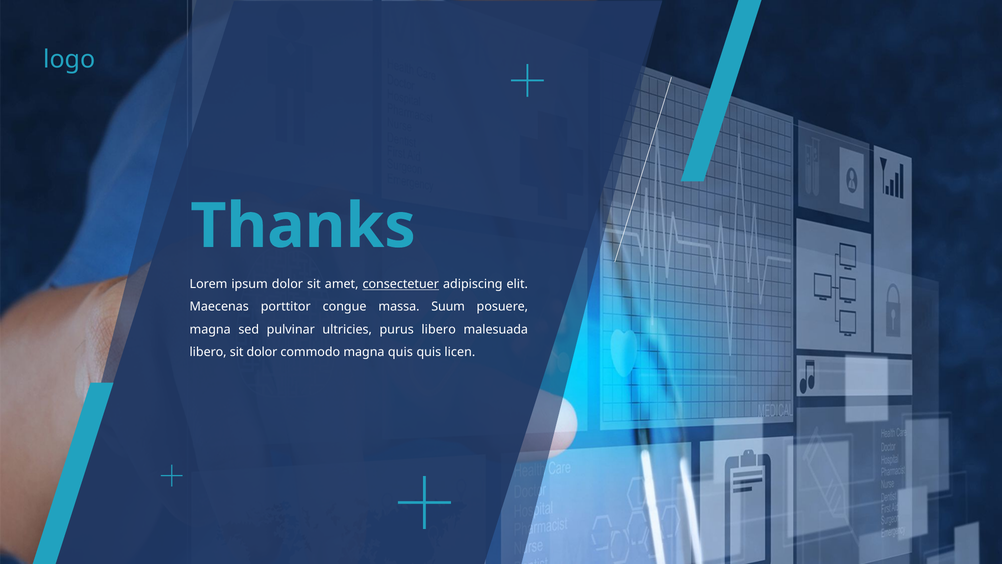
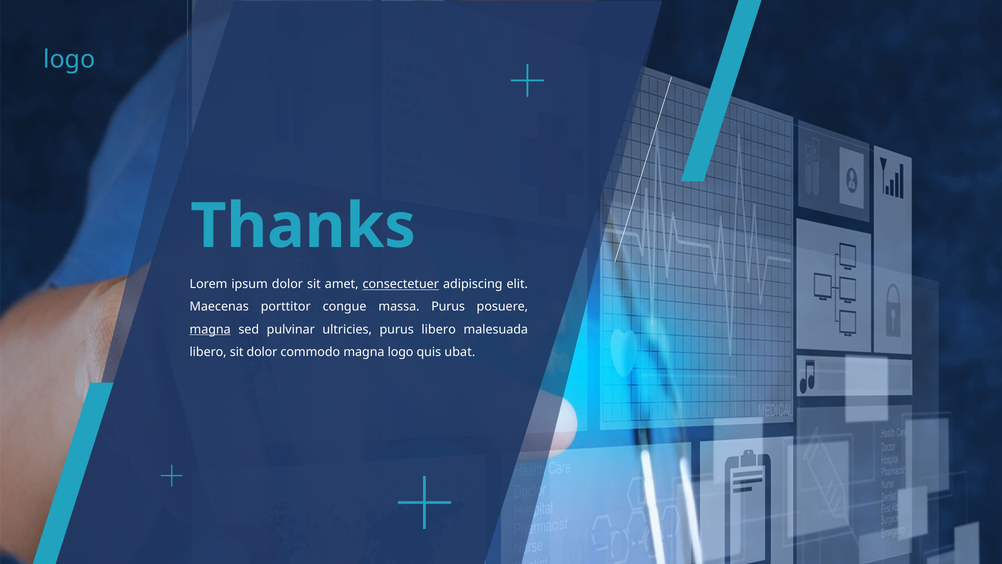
massa Suum: Suum -> Purus
magna at (210, 329) underline: none -> present
magna quis: quis -> logo
licen: licen -> ubat
